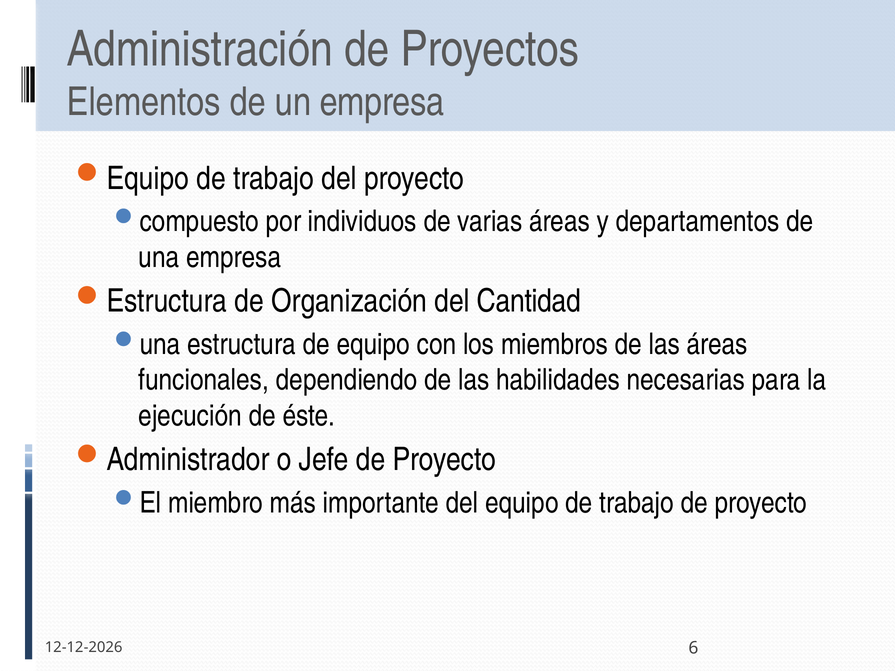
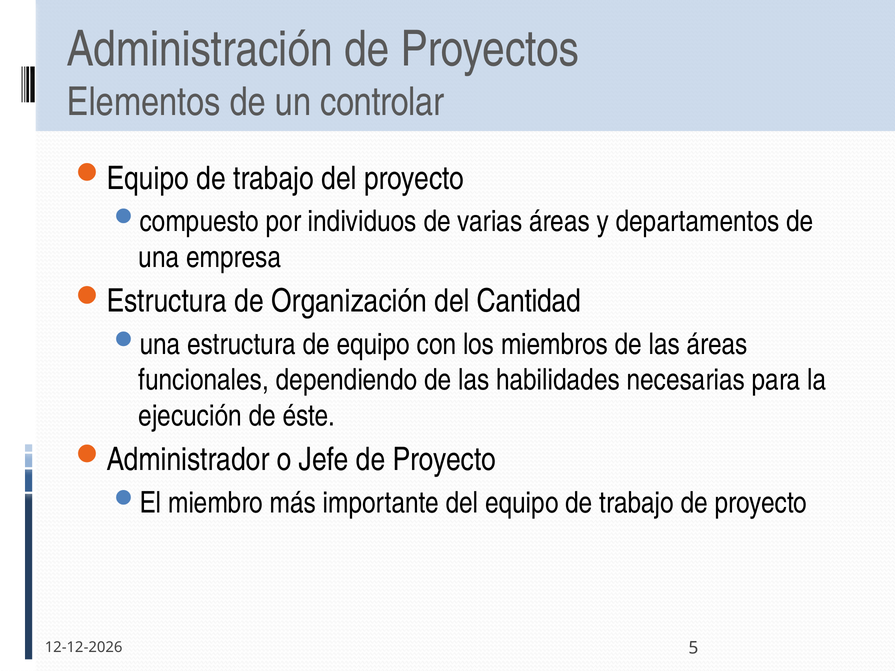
un empresa: empresa -> controlar
6: 6 -> 5
